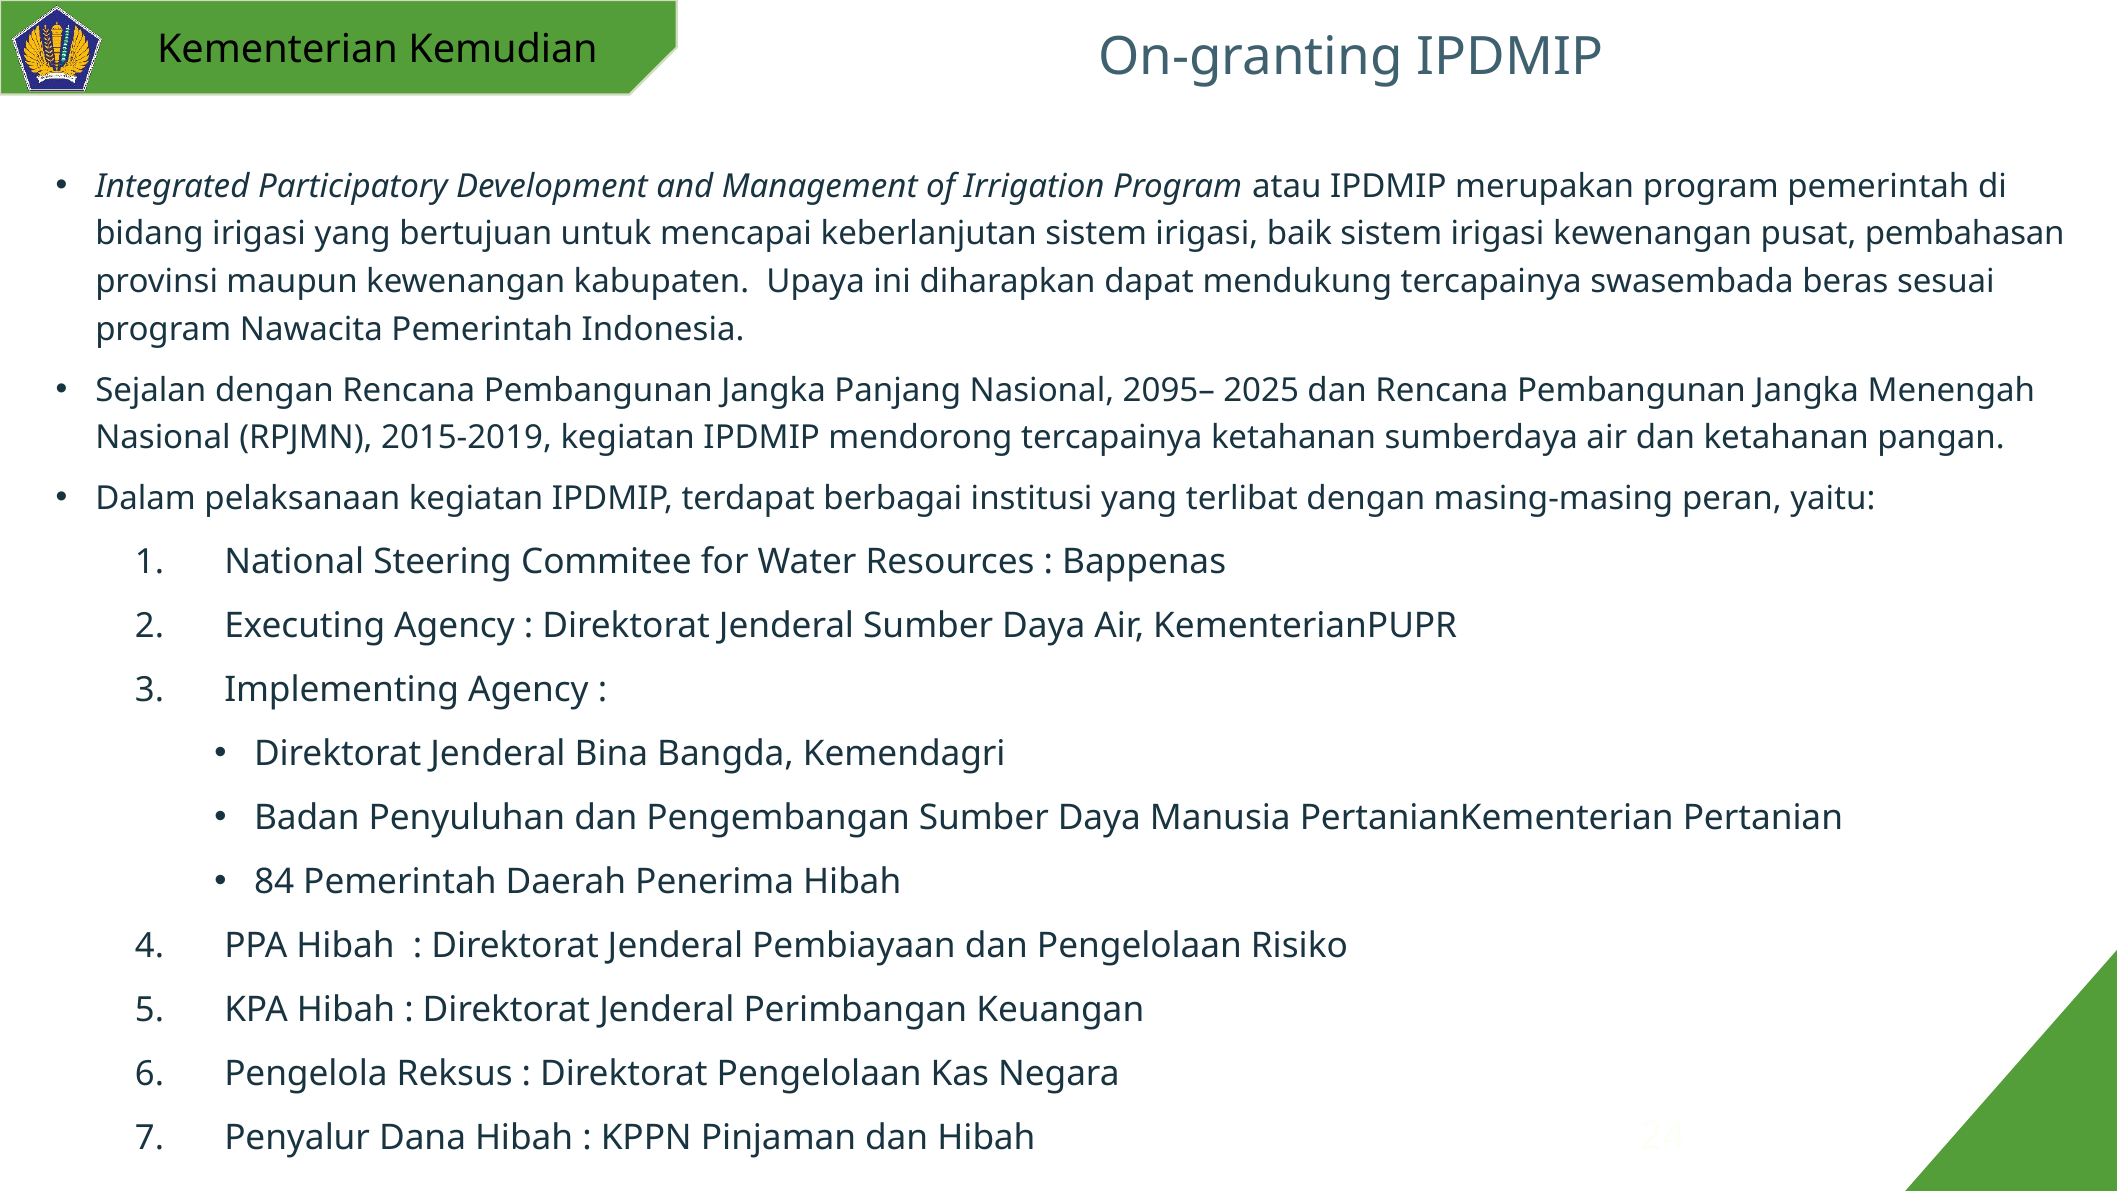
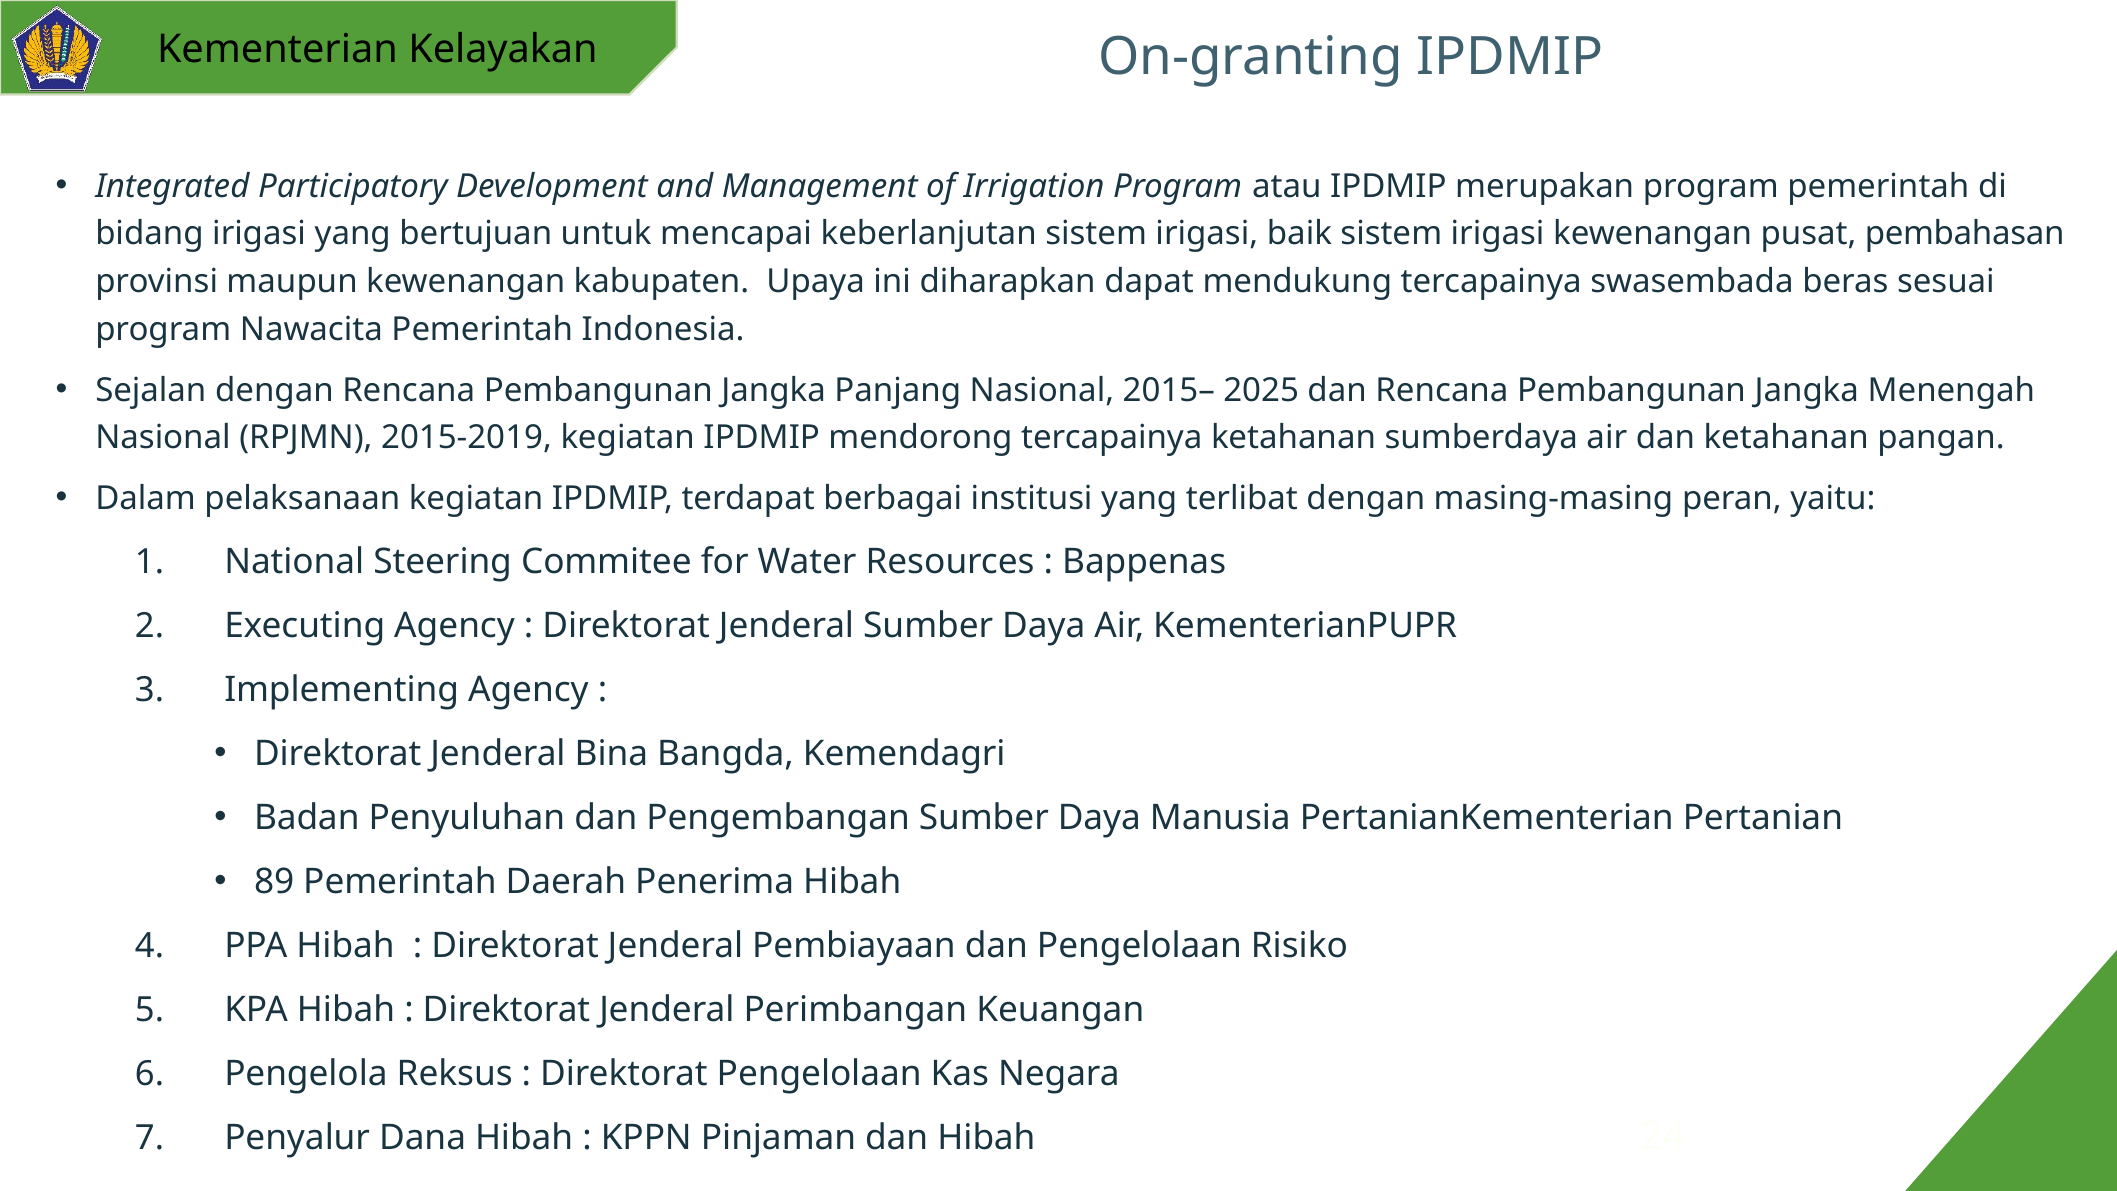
Kemudian: Kemudian -> Kelayakan
2095–: 2095– -> 2015–
84: 84 -> 89
